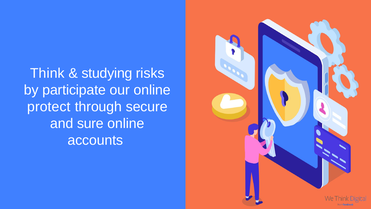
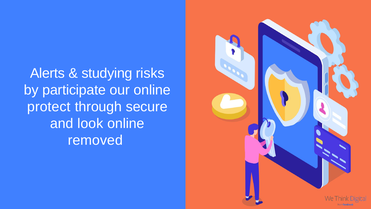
Think: Think -> Alerts
sure: sure -> look
accounts: accounts -> removed
